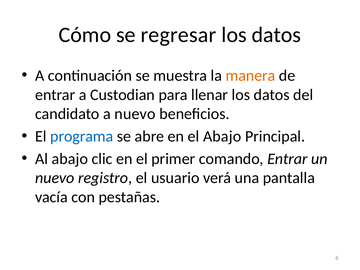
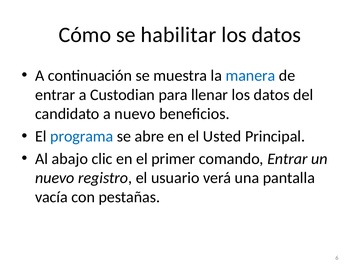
regresar: regresar -> habilitar
manera colour: orange -> blue
el Abajo: Abajo -> Usted
